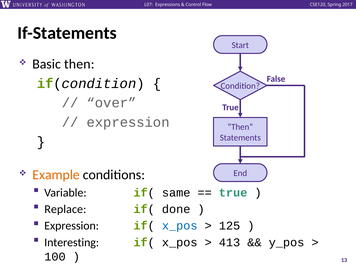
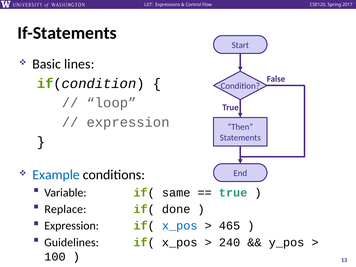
Basic then: then -> lines
over: over -> loop
Example colour: orange -> blue
125: 125 -> 465
Interesting: Interesting -> Guidelines
413: 413 -> 240
